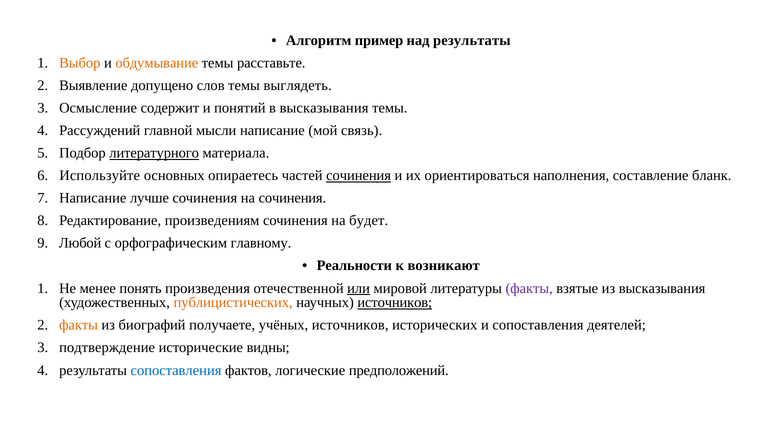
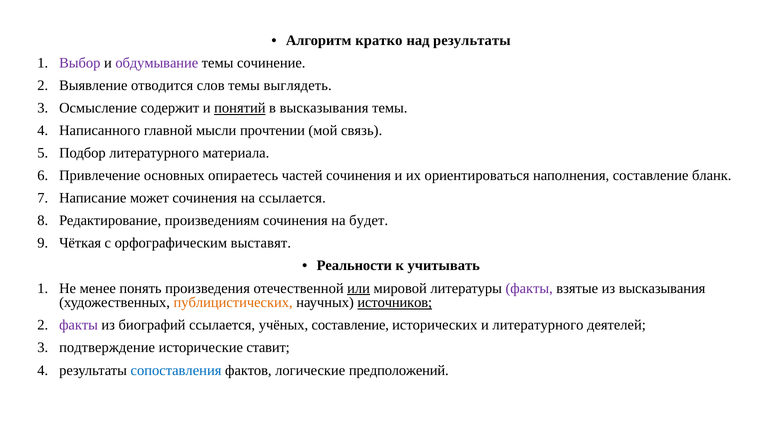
пример: пример -> кратко
Выбор colour: orange -> purple
обдумывание colour: orange -> purple
расставьте: расставьте -> сочинение
допущено: допущено -> отводится
понятий underline: none -> present
Рассуждений: Рассуждений -> Написанного
мысли написание: написание -> прочтении
литературного at (154, 153) underline: present -> none
Используйте: Используйте -> Привлечение
сочинения at (359, 176) underline: present -> none
лучше: лучше -> может
на сочинения: сочинения -> ссылается
Любой: Любой -> Чёткая
главному: главному -> выставят
возникают: возникают -> учитывать
факты at (79, 325) colour: orange -> purple
биографий получаете: получаете -> ссылается
учёных источников: источников -> составление
и сопоставления: сопоставления -> литературного
видны: видны -> ставит
